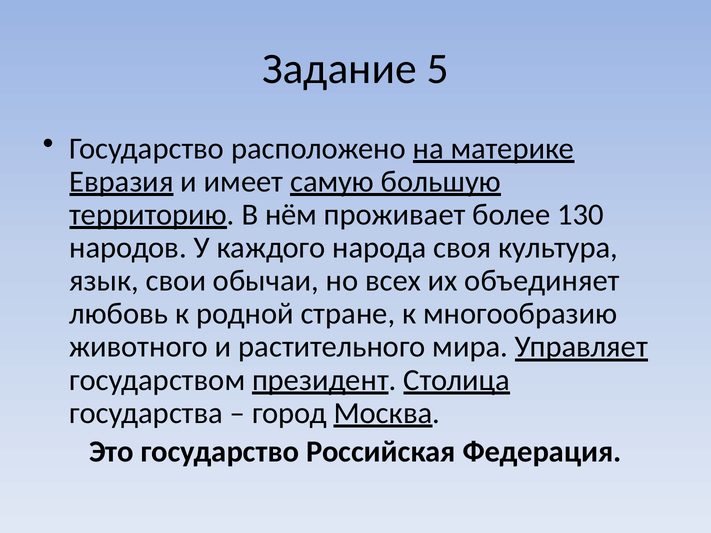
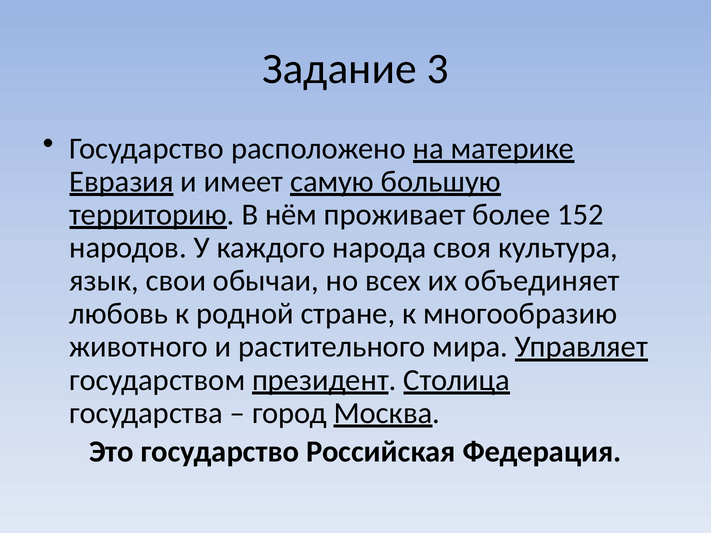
5: 5 -> 3
130: 130 -> 152
